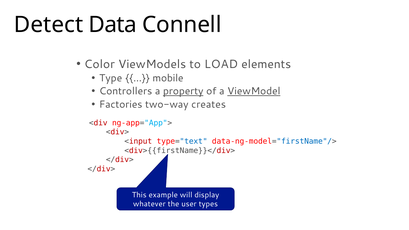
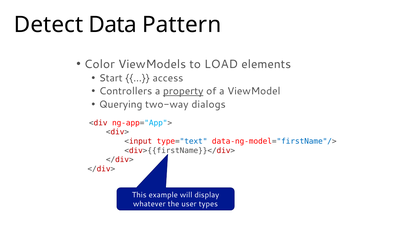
Connell: Connell -> Pattern
Type: Type -> Start
mobile: mobile -> access
ViewModel underline: present -> none
Factories: Factories -> Querying
creates: creates -> dialogs
